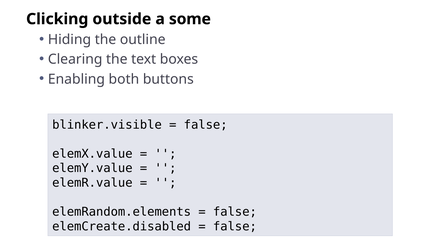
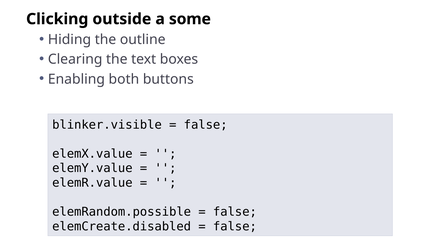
elemRandom.elements: elemRandom.elements -> elemRandom.possible
